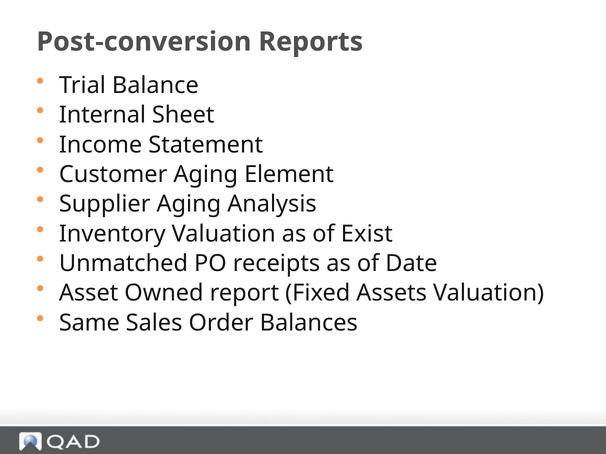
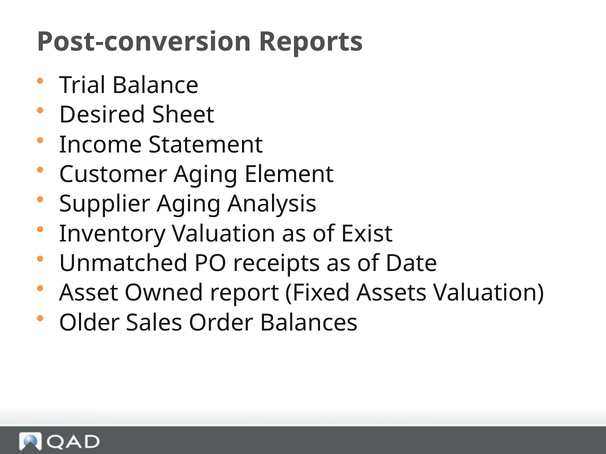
Internal: Internal -> Desired
Same: Same -> Older
